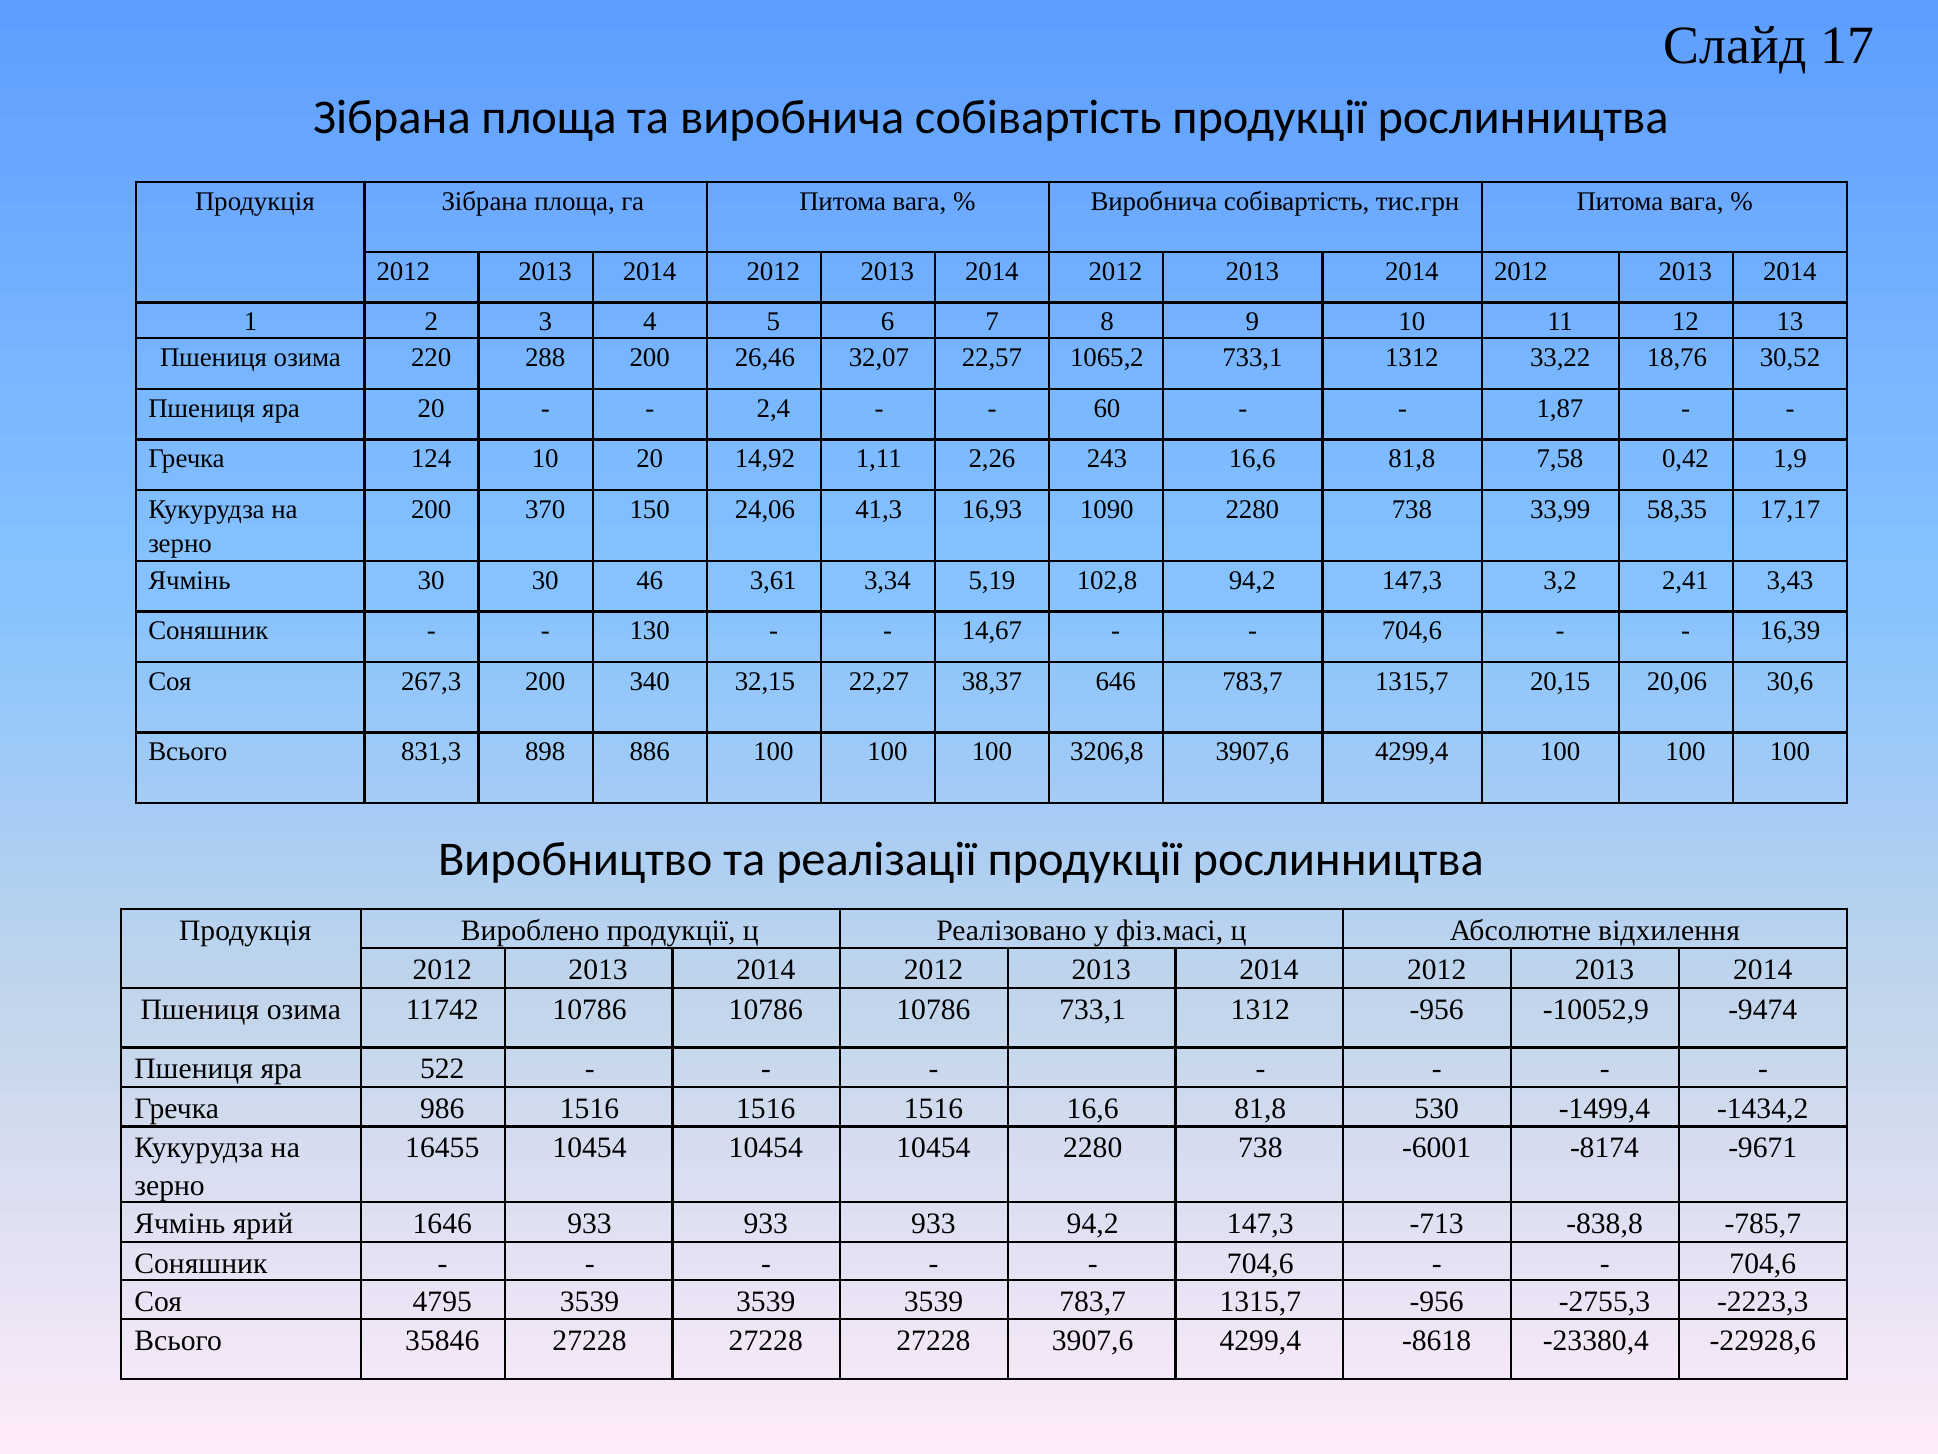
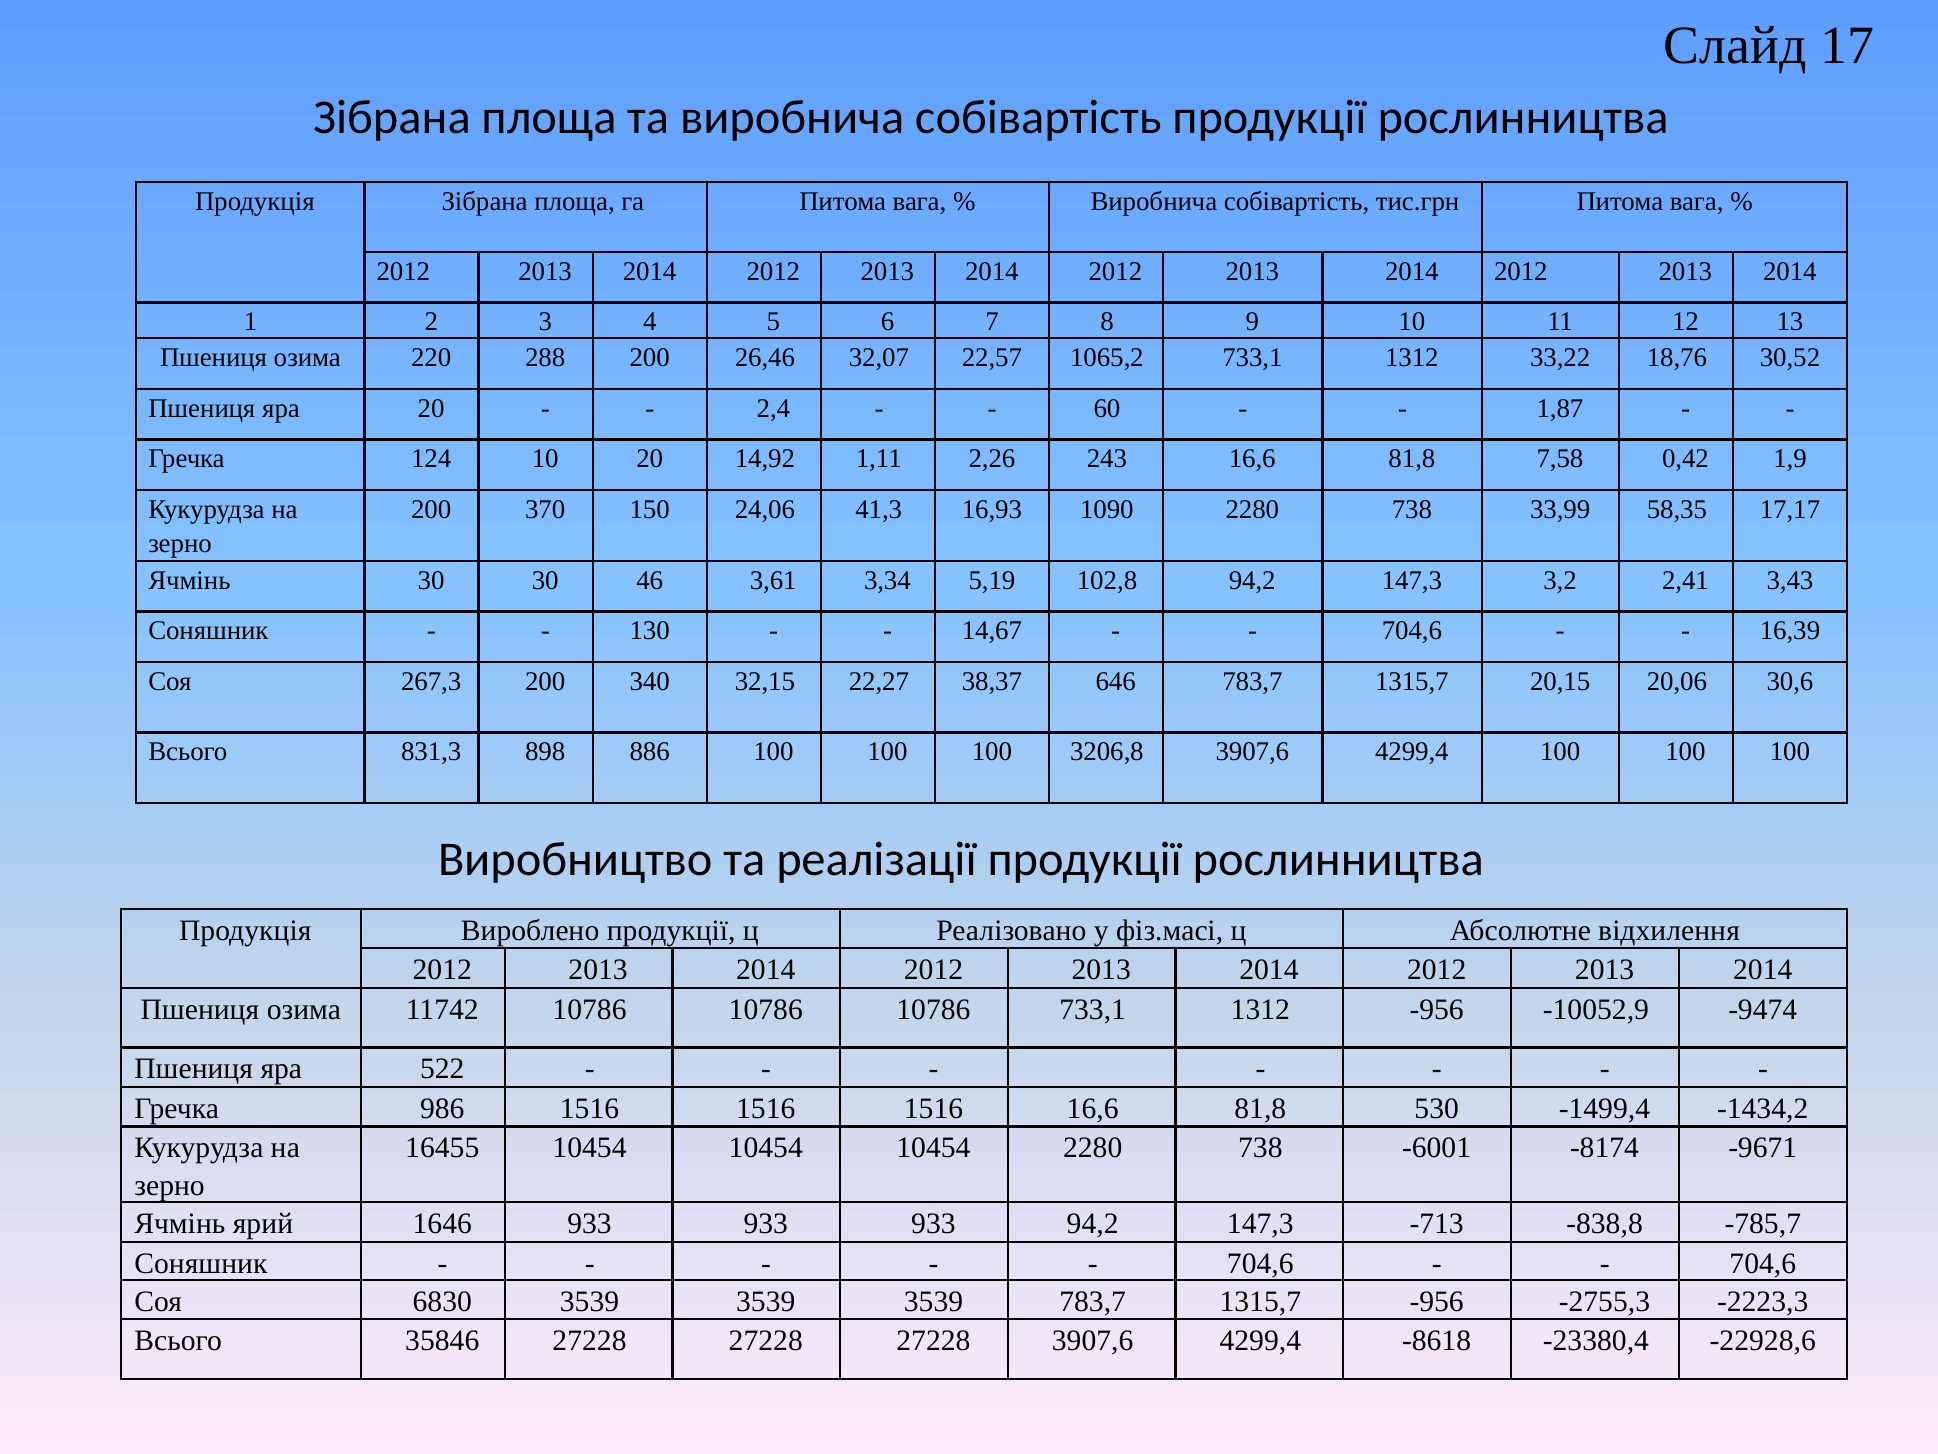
4795: 4795 -> 6830
